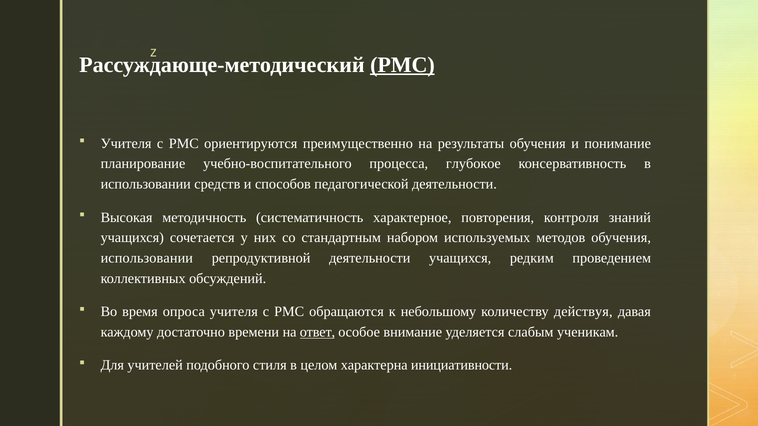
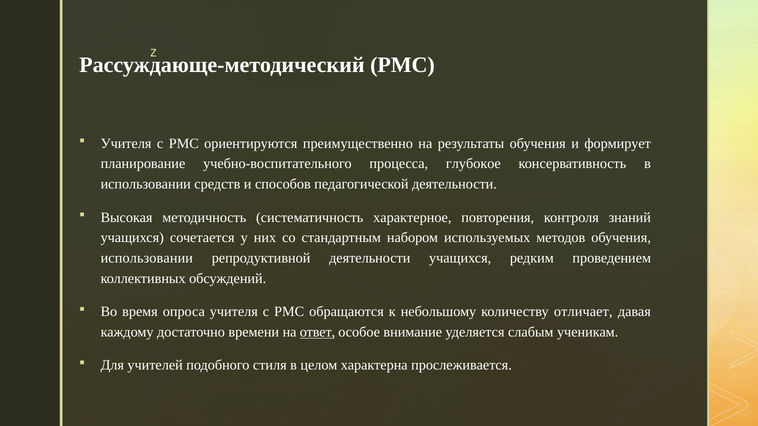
РМС at (402, 65) underline: present -> none
понимание: понимание -> формирует
действуя: действуя -> отличает
инициативности: инициативности -> прослеживается
